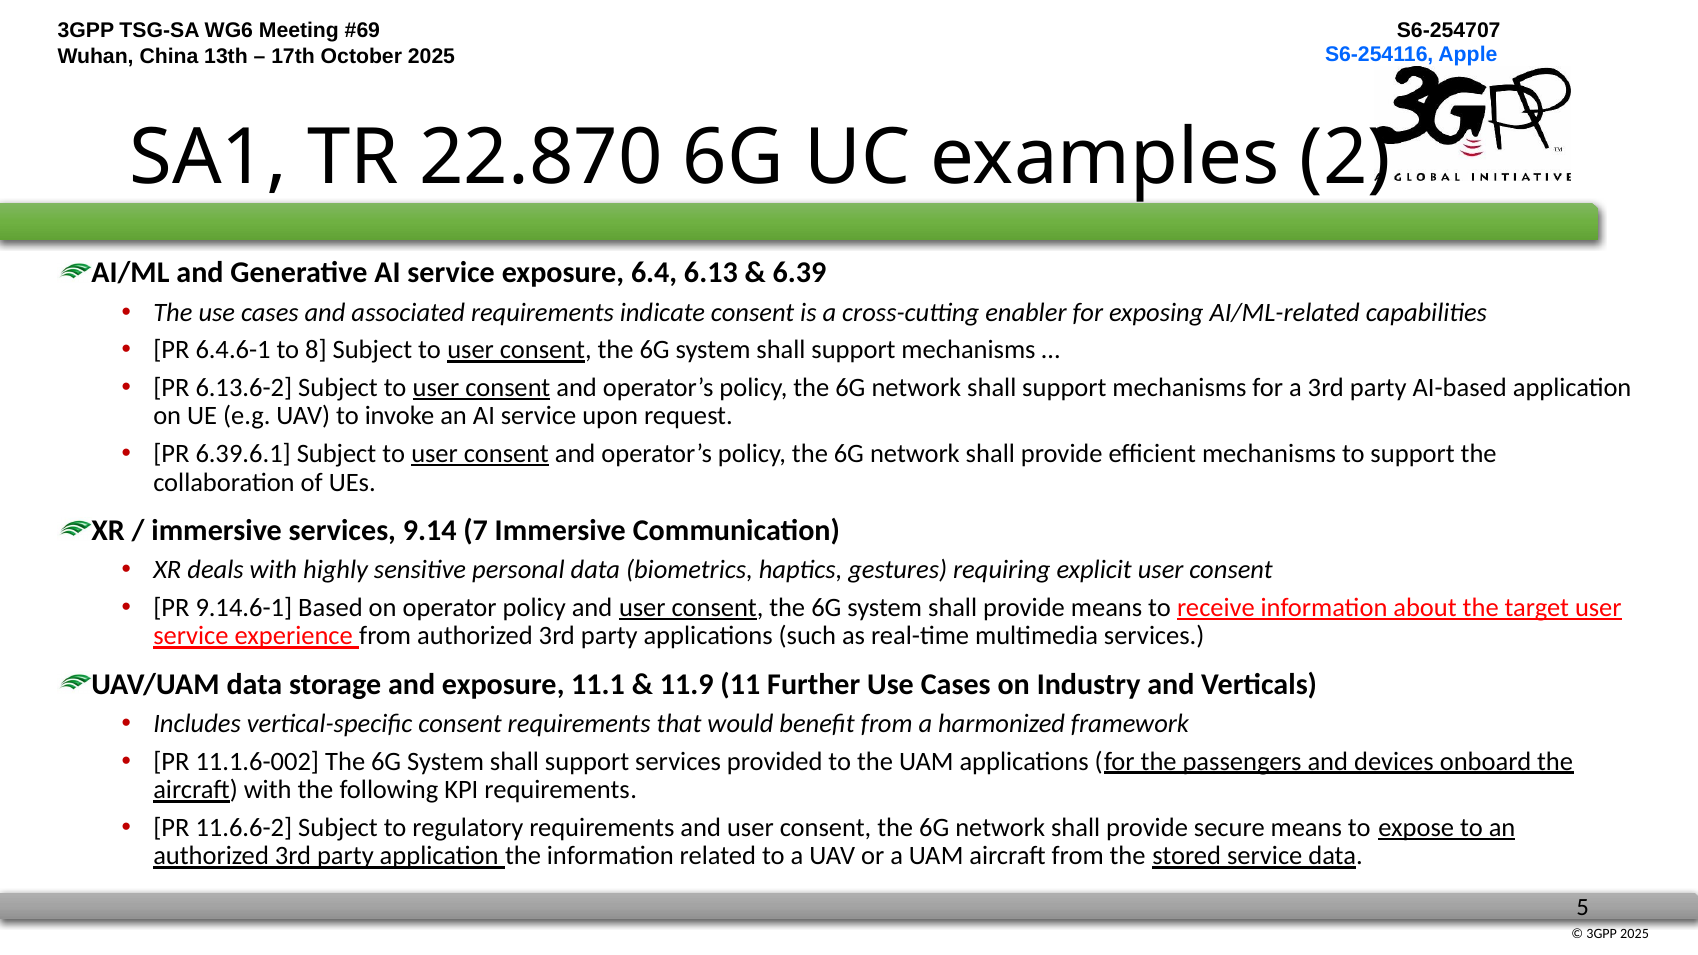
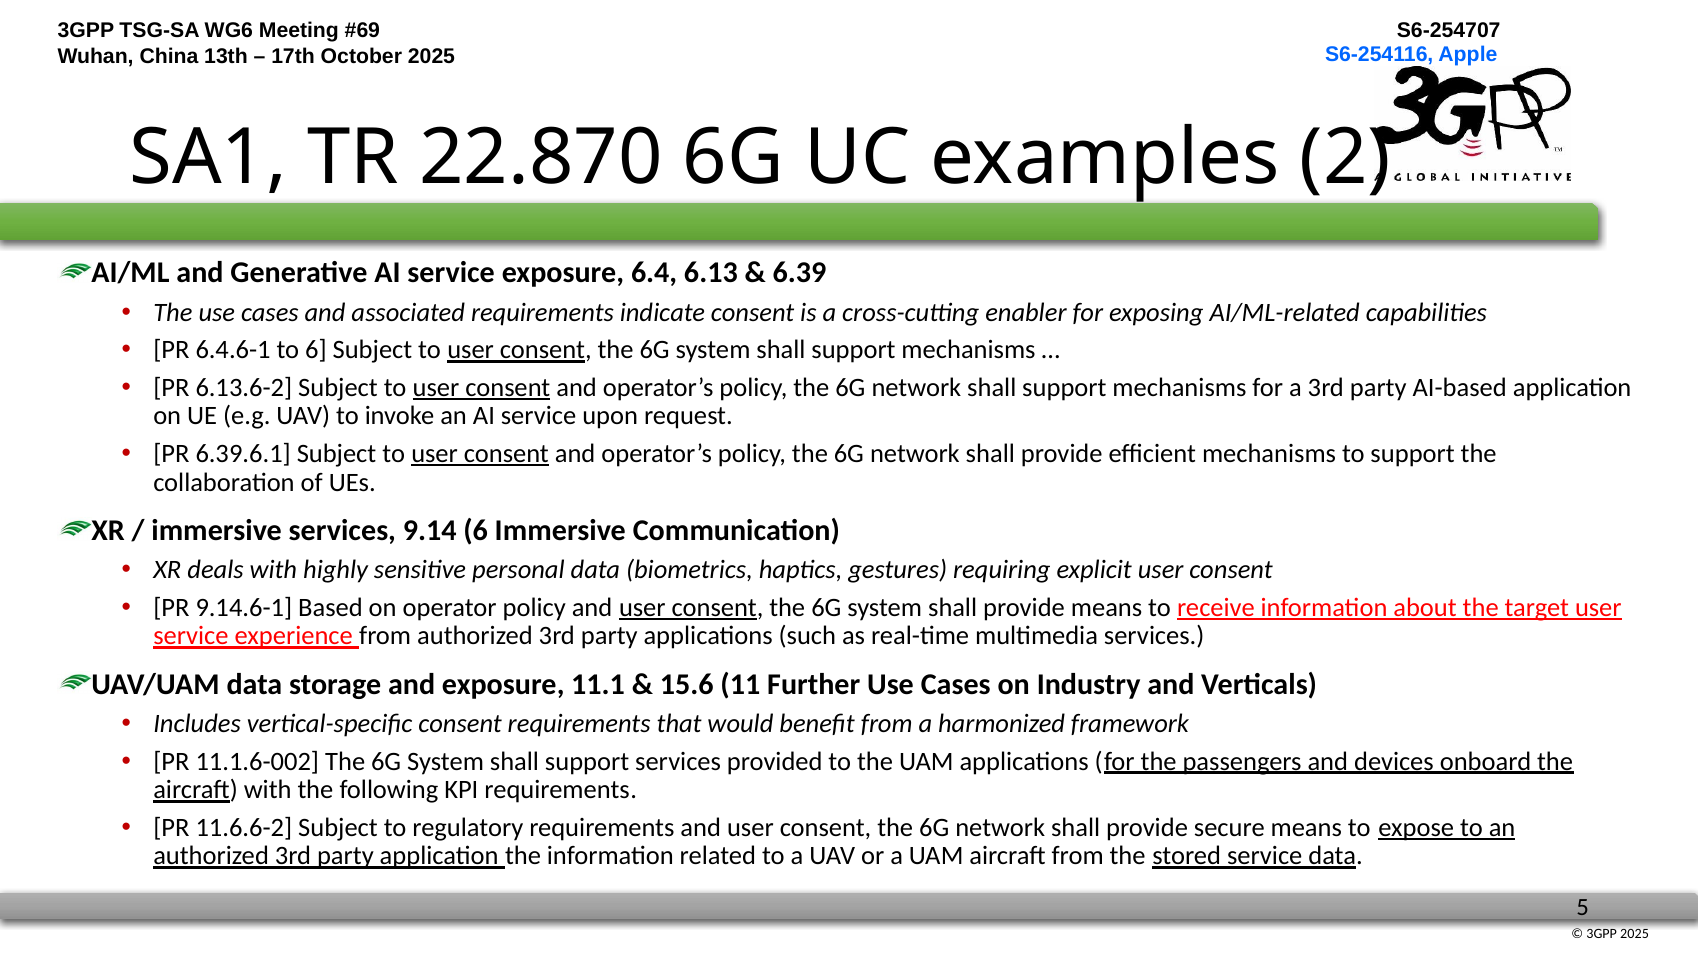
to 8: 8 -> 6
9.14 7: 7 -> 6
11.9: 11.9 -> 15.6
